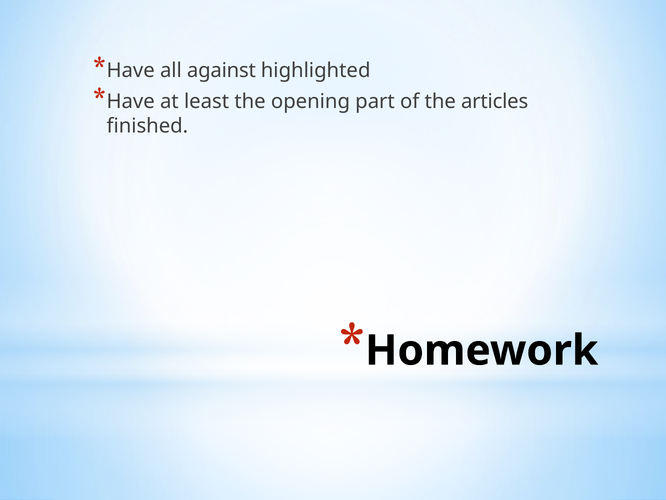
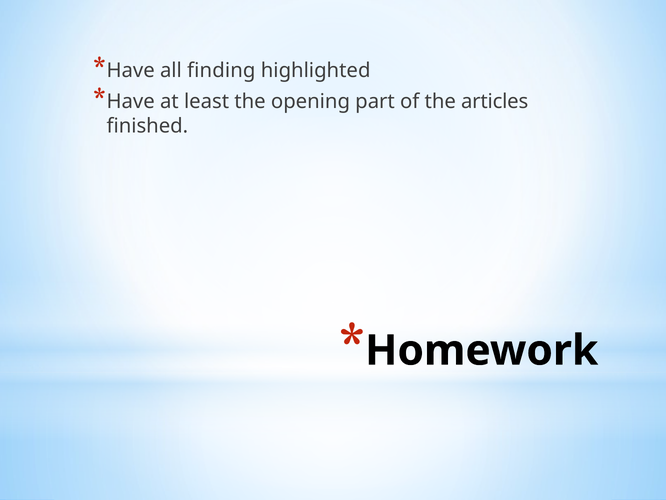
against: against -> finding
